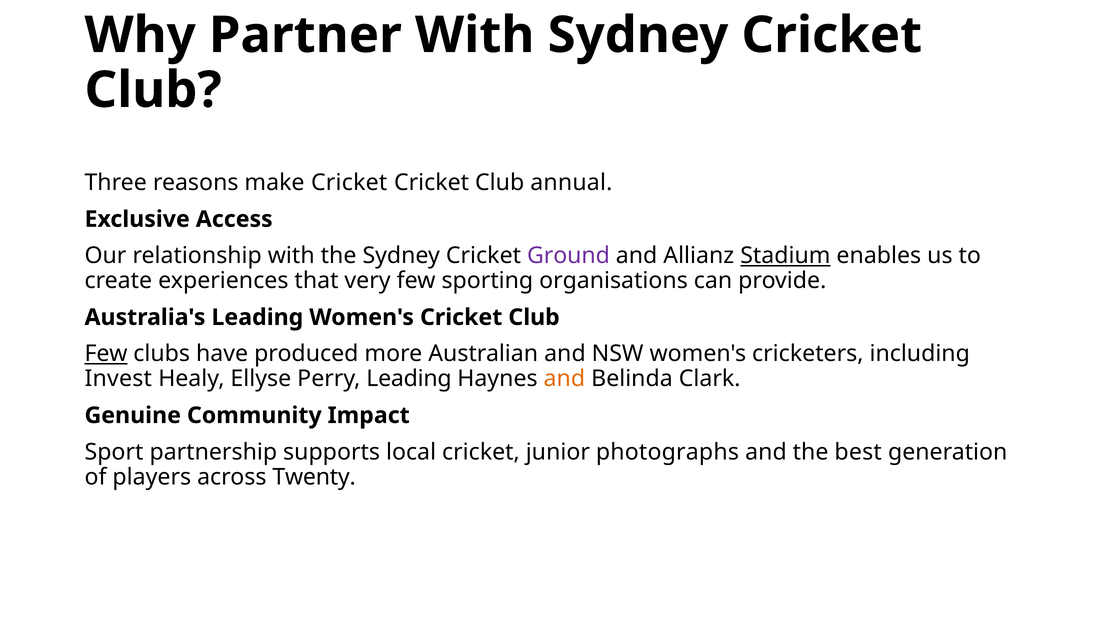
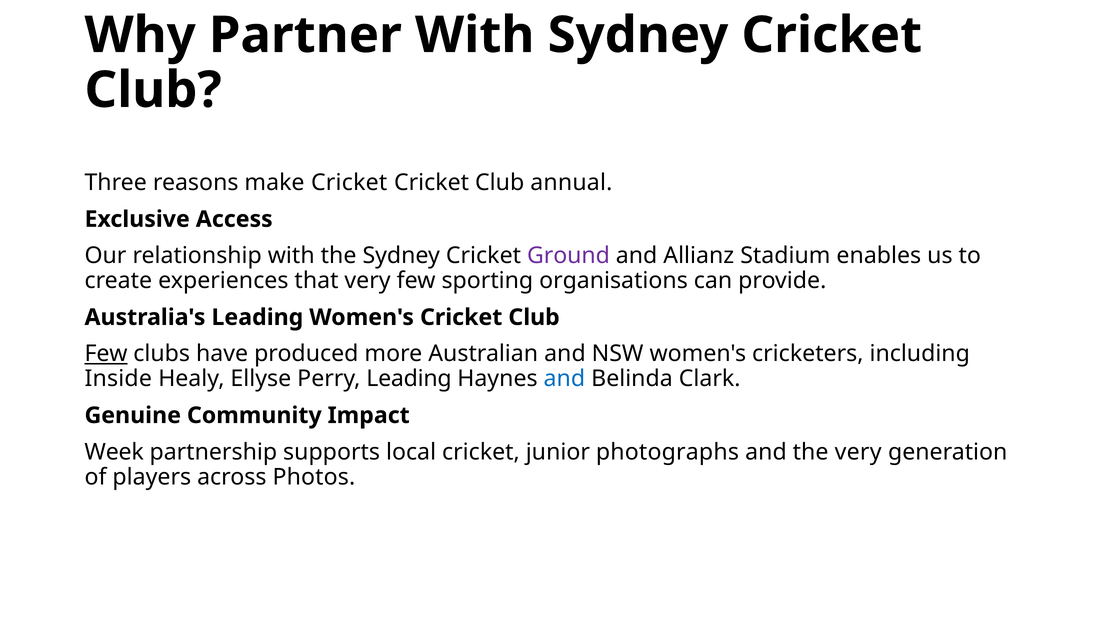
Stadium underline: present -> none
Invest: Invest -> Inside
and at (564, 379) colour: orange -> blue
Sport: Sport -> Week
the best: best -> very
Twenty: Twenty -> Photos
